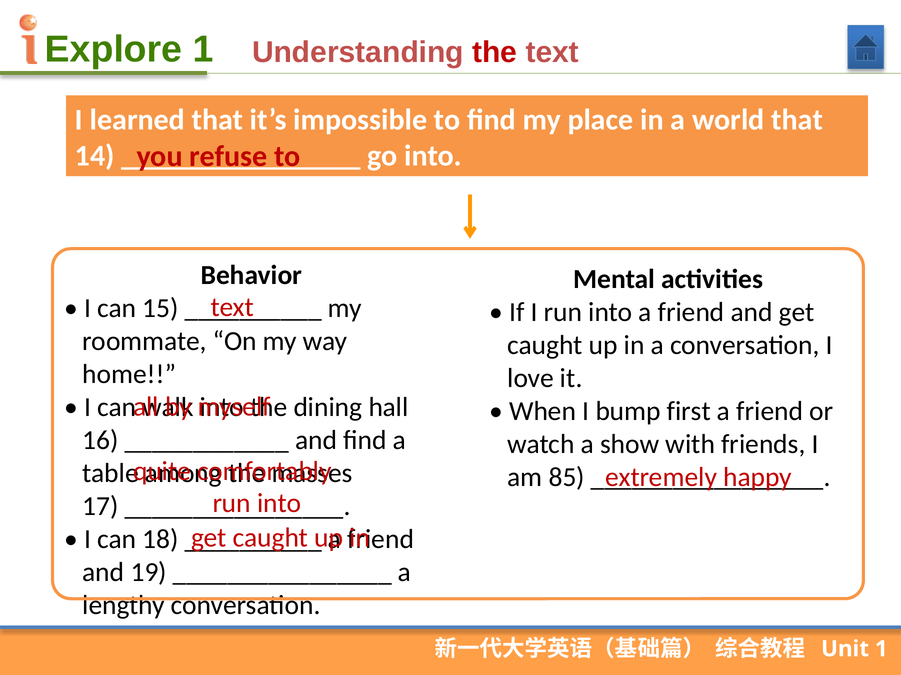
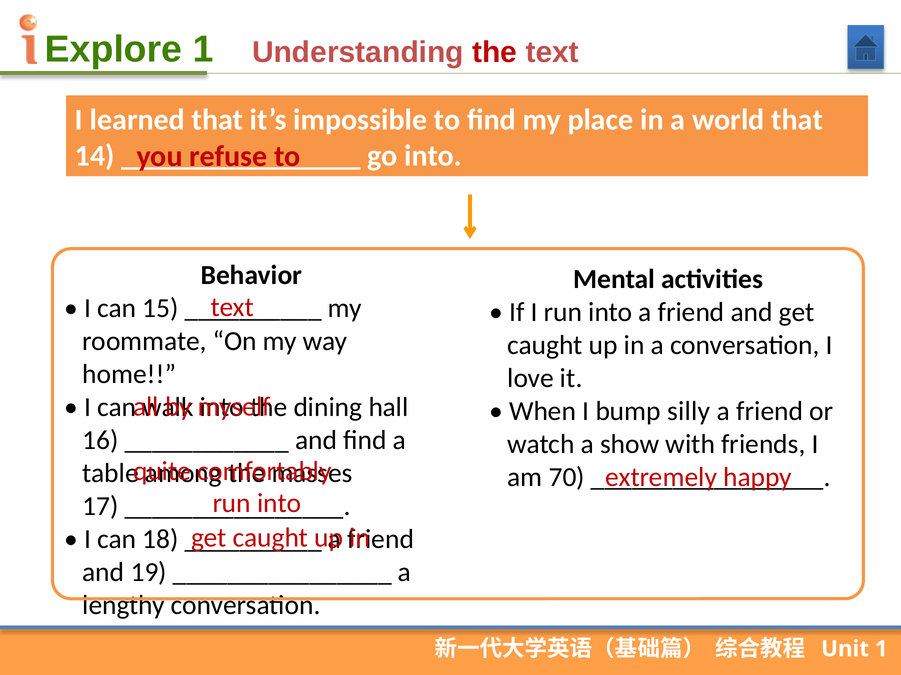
first: first -> silly
85: 85 -> 70
